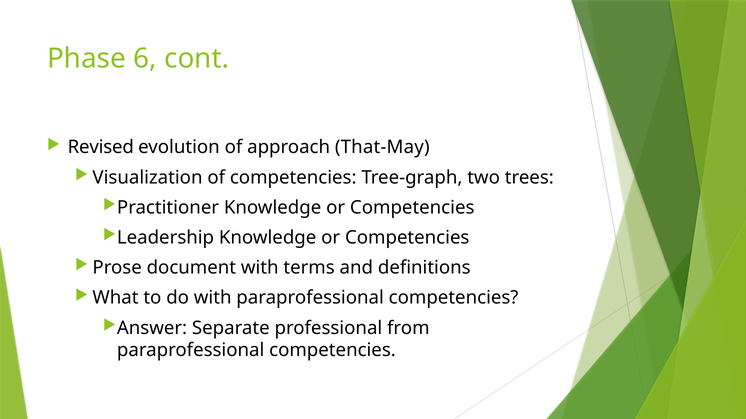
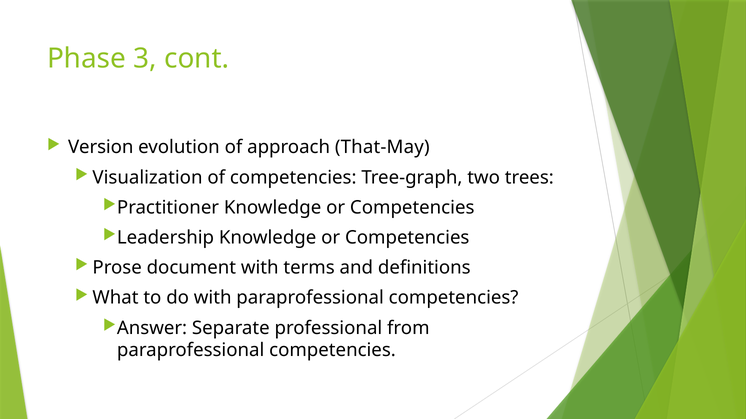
6: 6 -> 3
Revised: Revised -> Version
